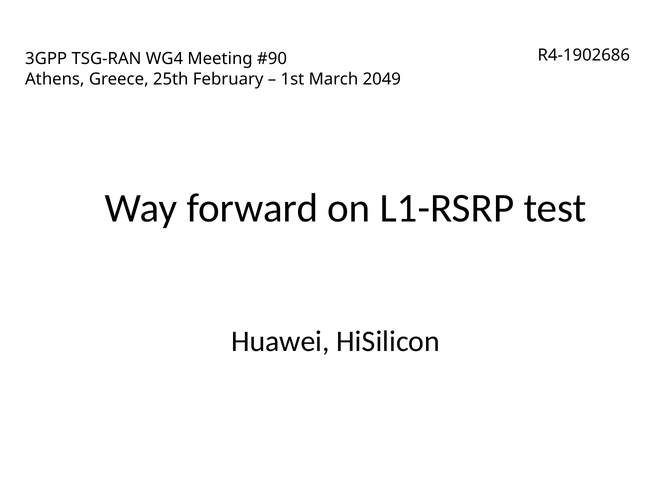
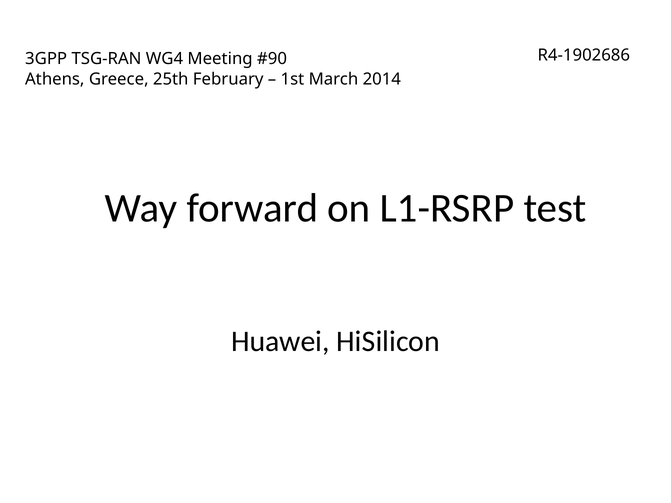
2049: 2049 -> 2014
